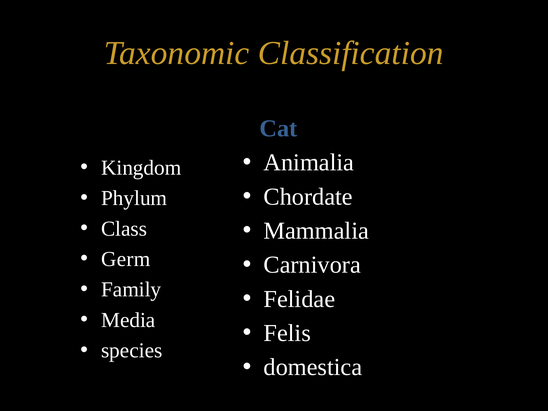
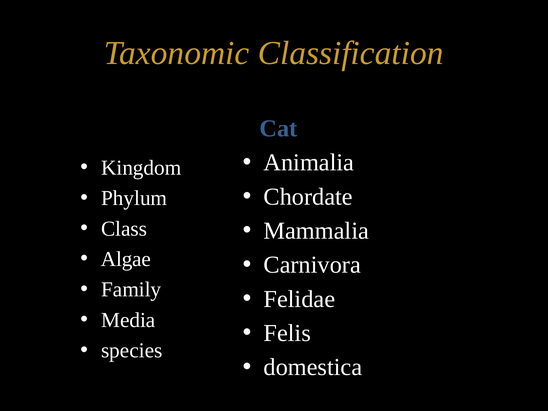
Germ: Germ -> Algae
